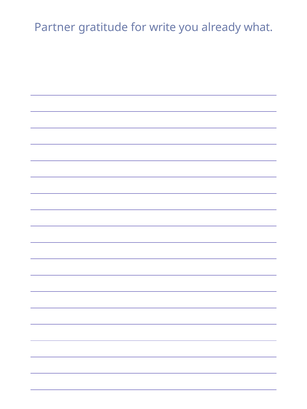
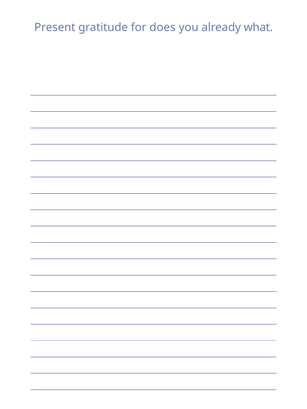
Partner: Partner -> Present
write: write -> does
